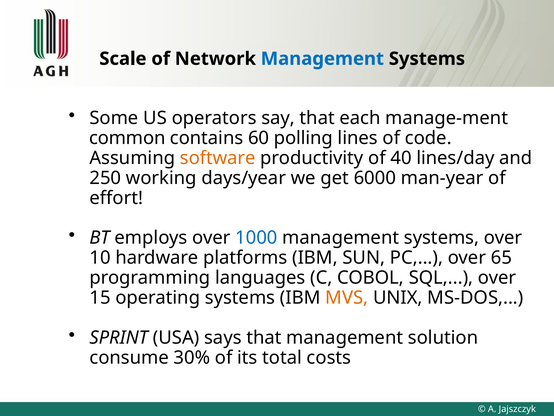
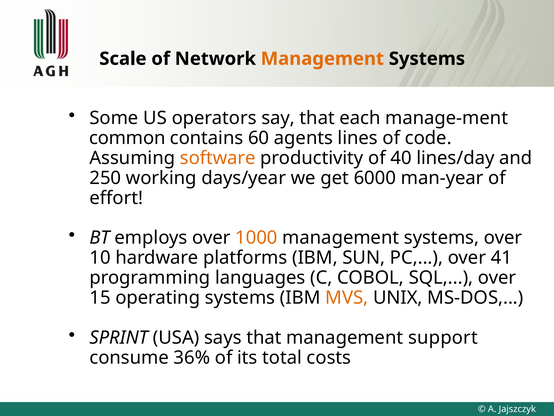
Management at (322, 59) colour: blue -> orange
polling: polling -> agents
1000 colour: blue -> orange
65: 65 -> 41
solution: solution -> support
30%: 30% -> 36%
